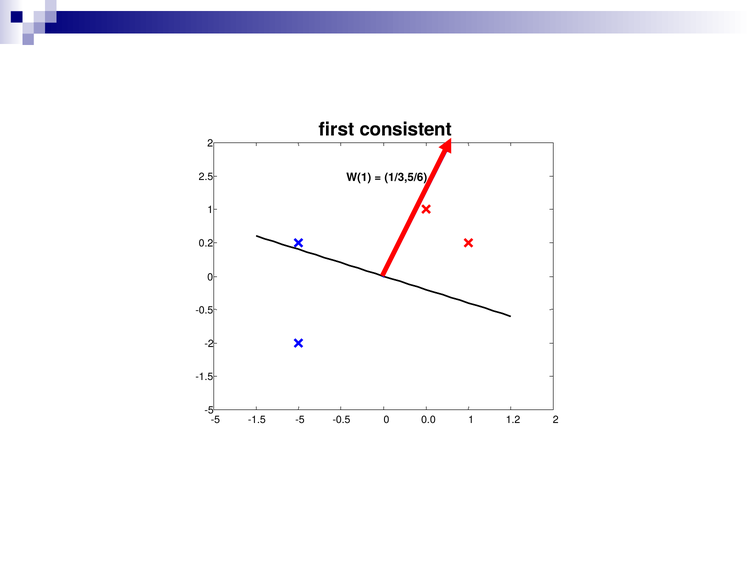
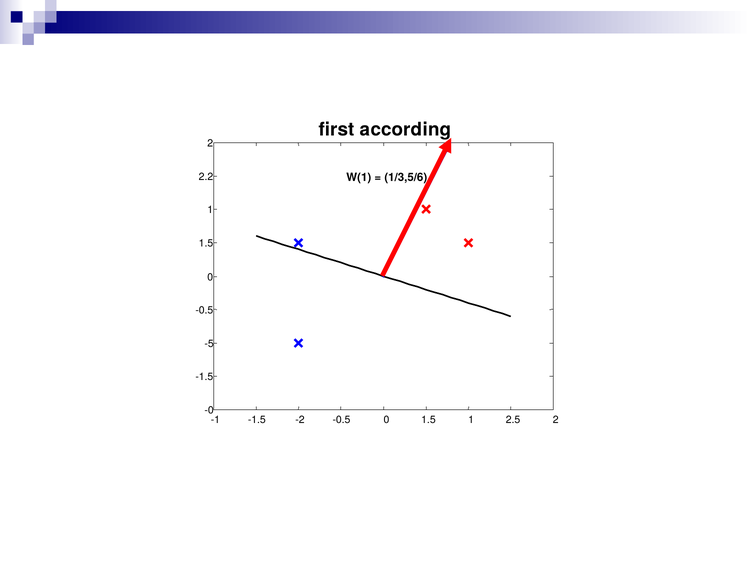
consistent: consistent -> according
2.5: 2.5 -> 2.2
0.2 at (206, 244): 0.2 -> 1.5
-2: -2 -> -5
-5 at (209, 410): -5 -> -0
-5 at (215, 420): -5 -> -1
-1.5 -5: -5 -> -2
0.0 at (428, 420): 0.0 -> 1.5
1.2: 1.2 -> 2.5
